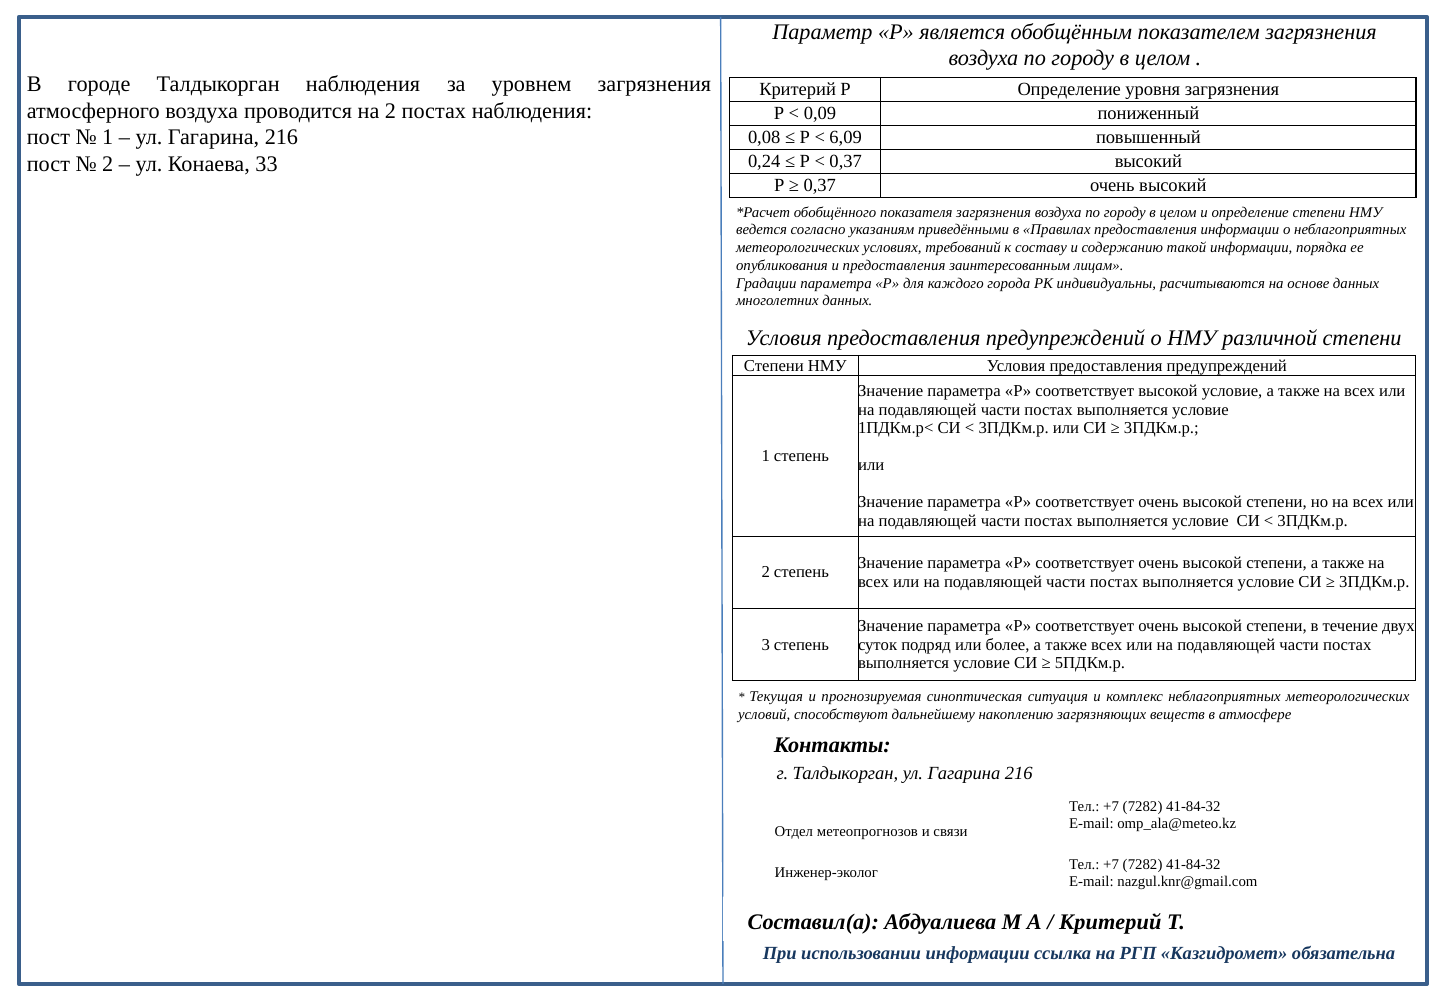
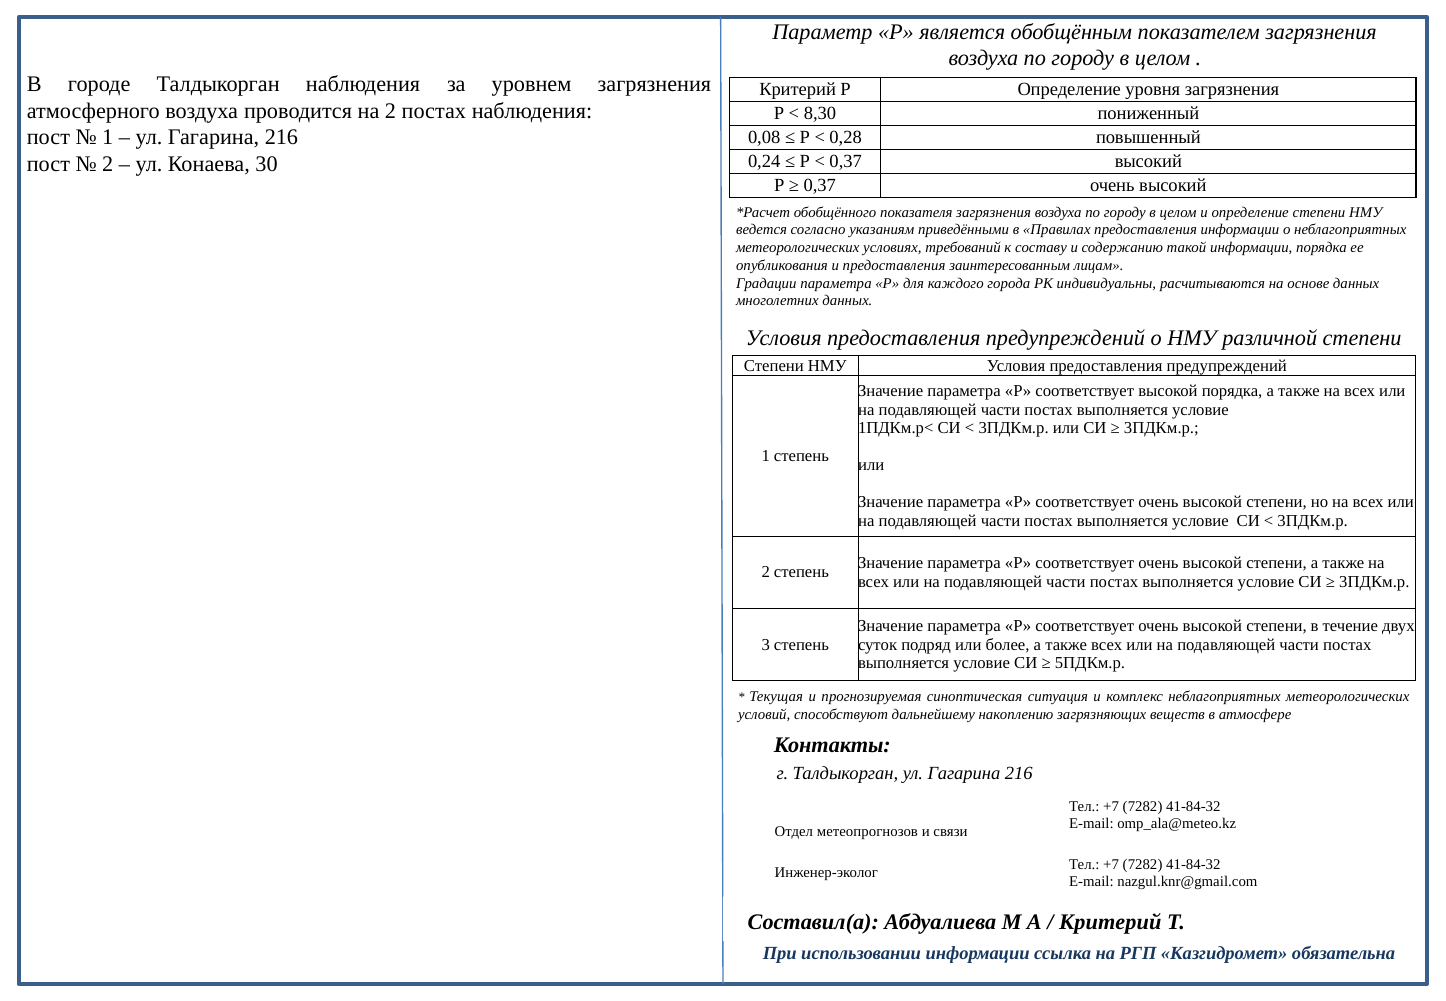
0,09: 0,09 -> 8,30
6,09: 6,09 -> 0,28
33: 33 -> 30
высокой условие: условие -> порядка
